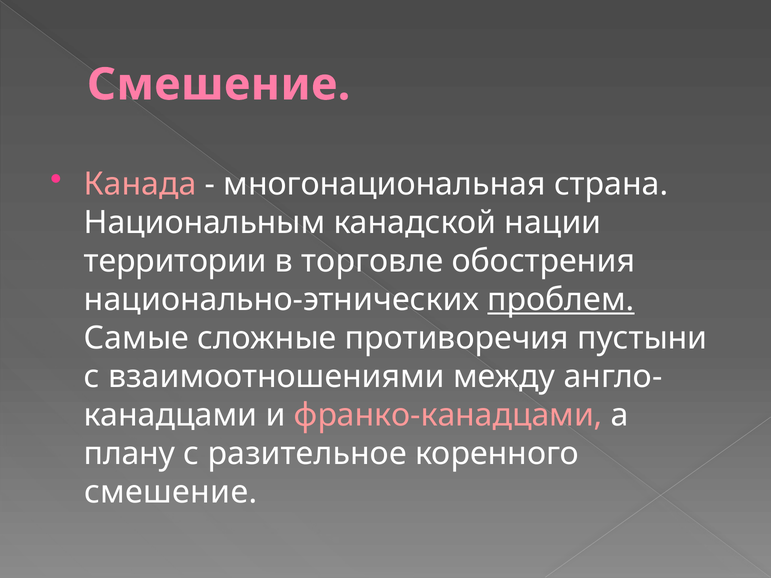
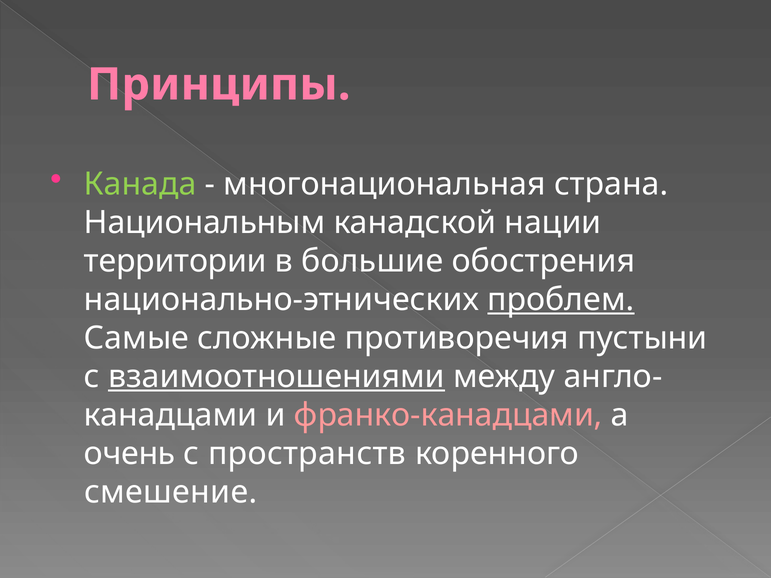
Смешение at (219, 85): Смешение -> Принципы
Канада colour: pink -> light green
торговле: торговле -> большие
взаимоотношениями underline: none -> present
плану: плану -> очень
разительное: разительное -> пространств
